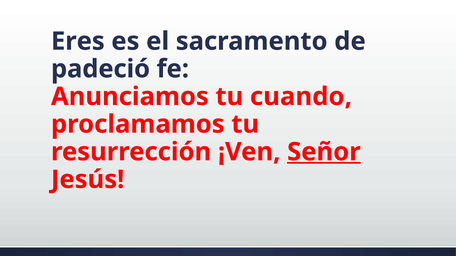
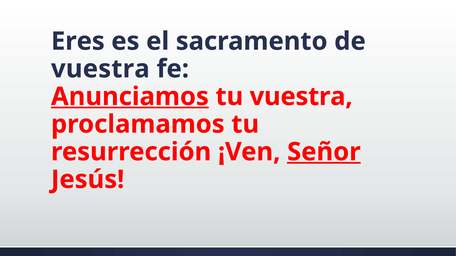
padeció at (101, 69): padeció -> vuestra
Anunciamos underline: none -> present
tu cuando: cuando -> vuestra
